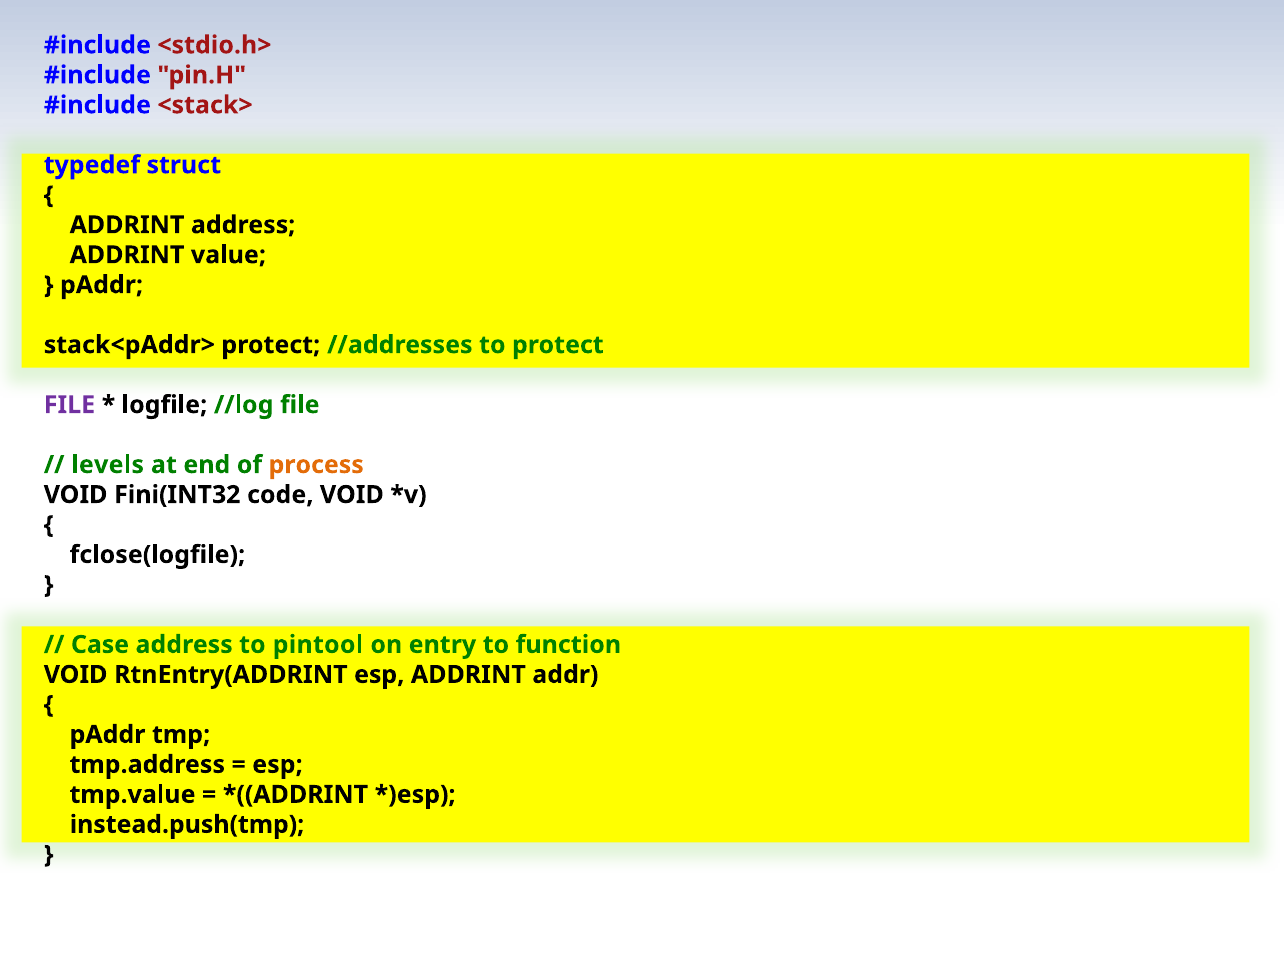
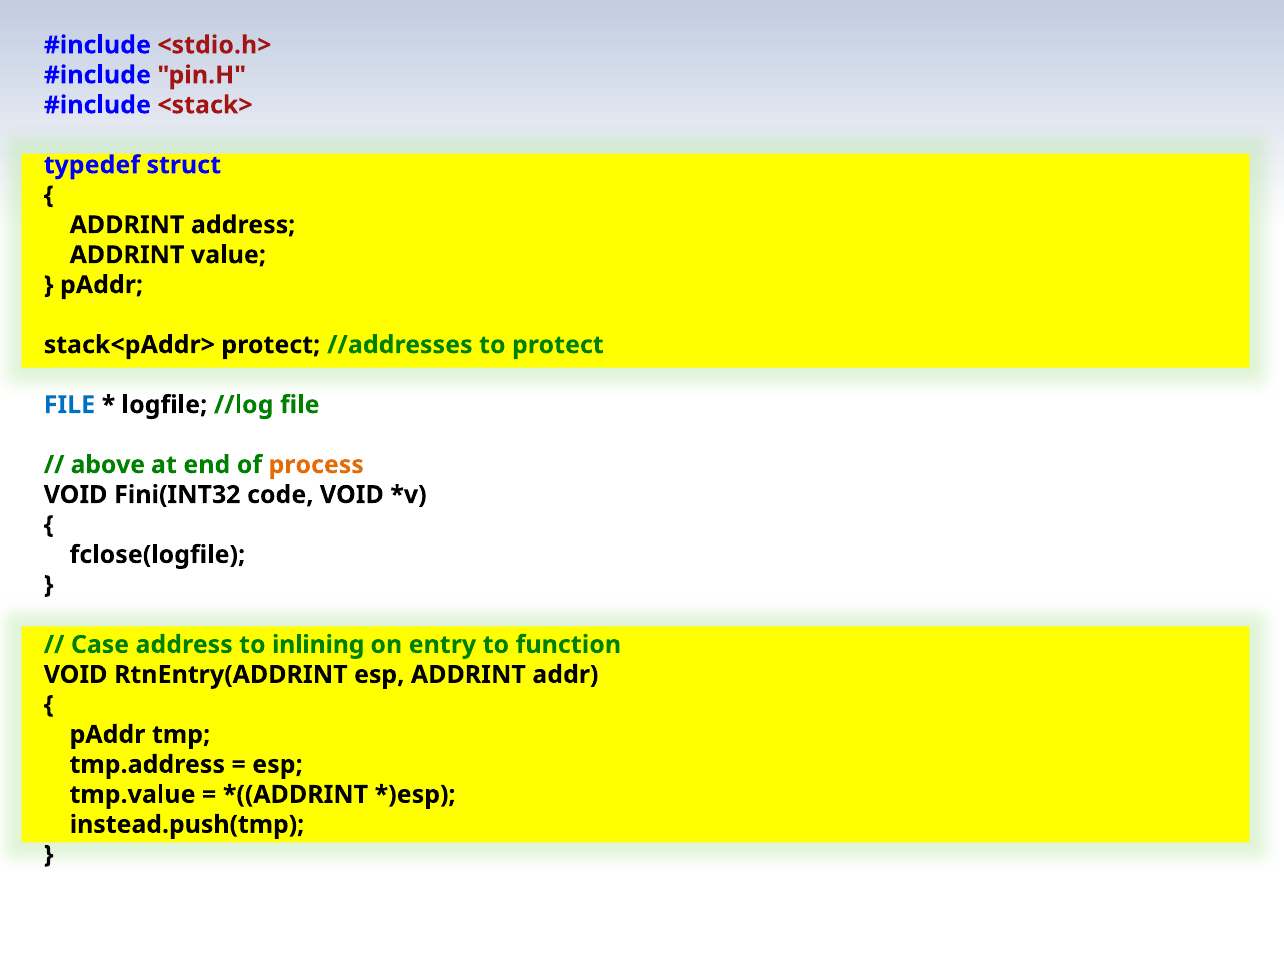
FILE at (69, 405) colour: purple -> blue
levels: levels -> above
pintool: pintool -> inlining
